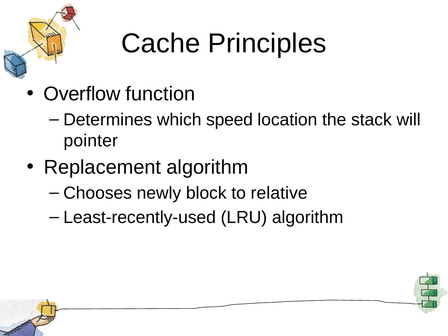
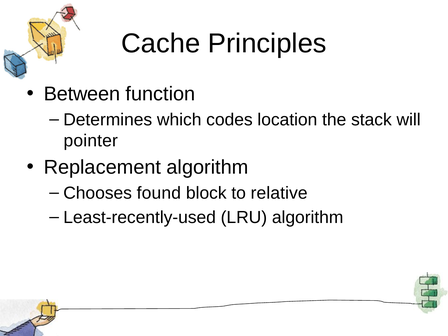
Overflow: Overflow -> Between
speed: speed -> codes
newly: newly -> found
